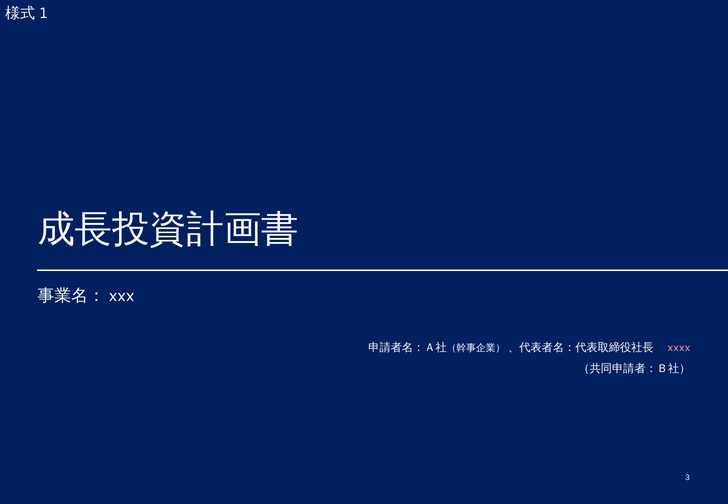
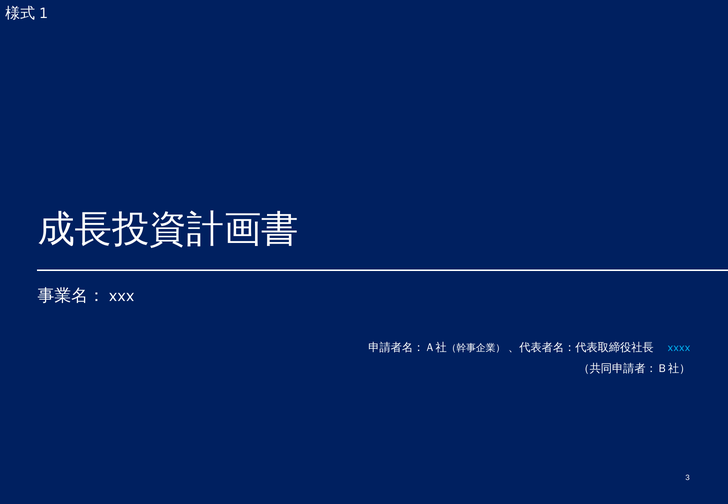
xxxx colour: pink -> light blue
